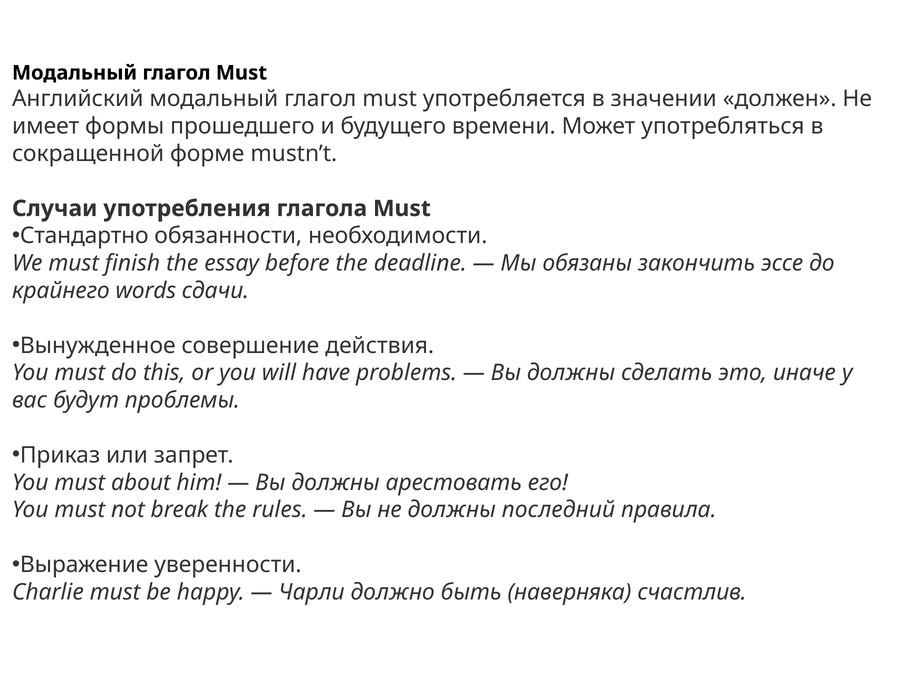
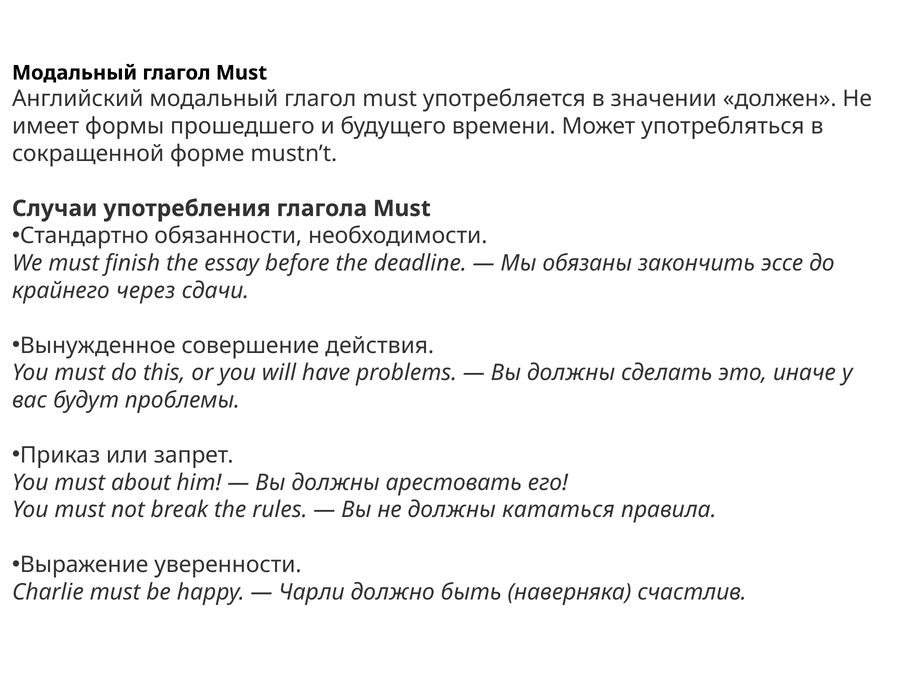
words: words -> через
последний: последний -> кататься
